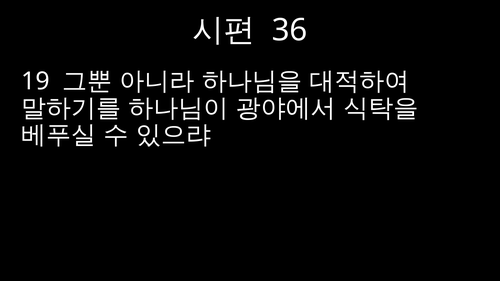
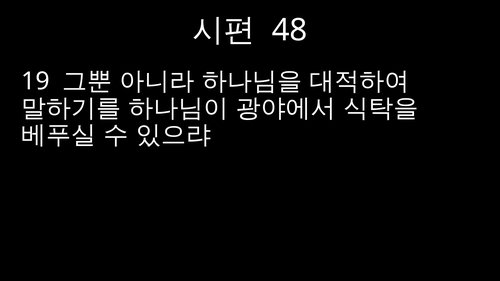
36: 36 -> 48
